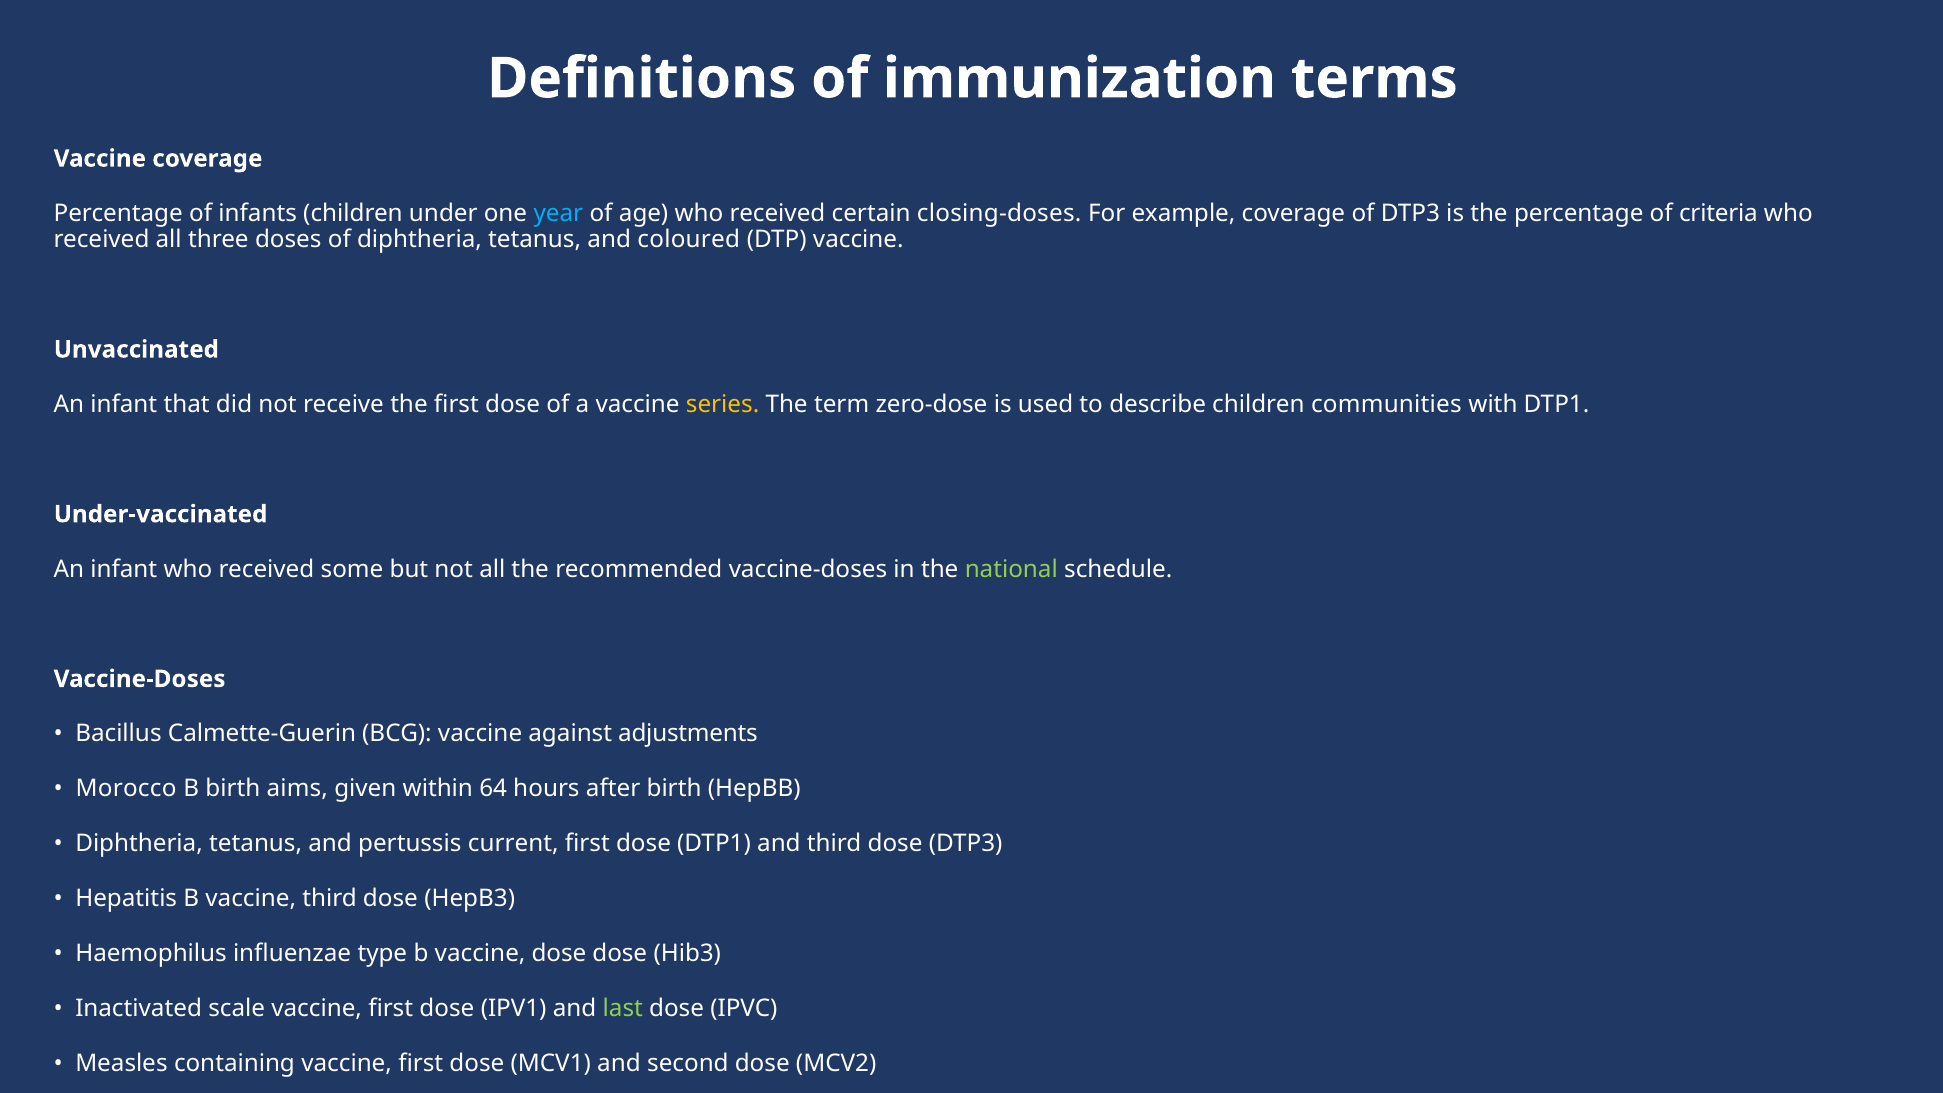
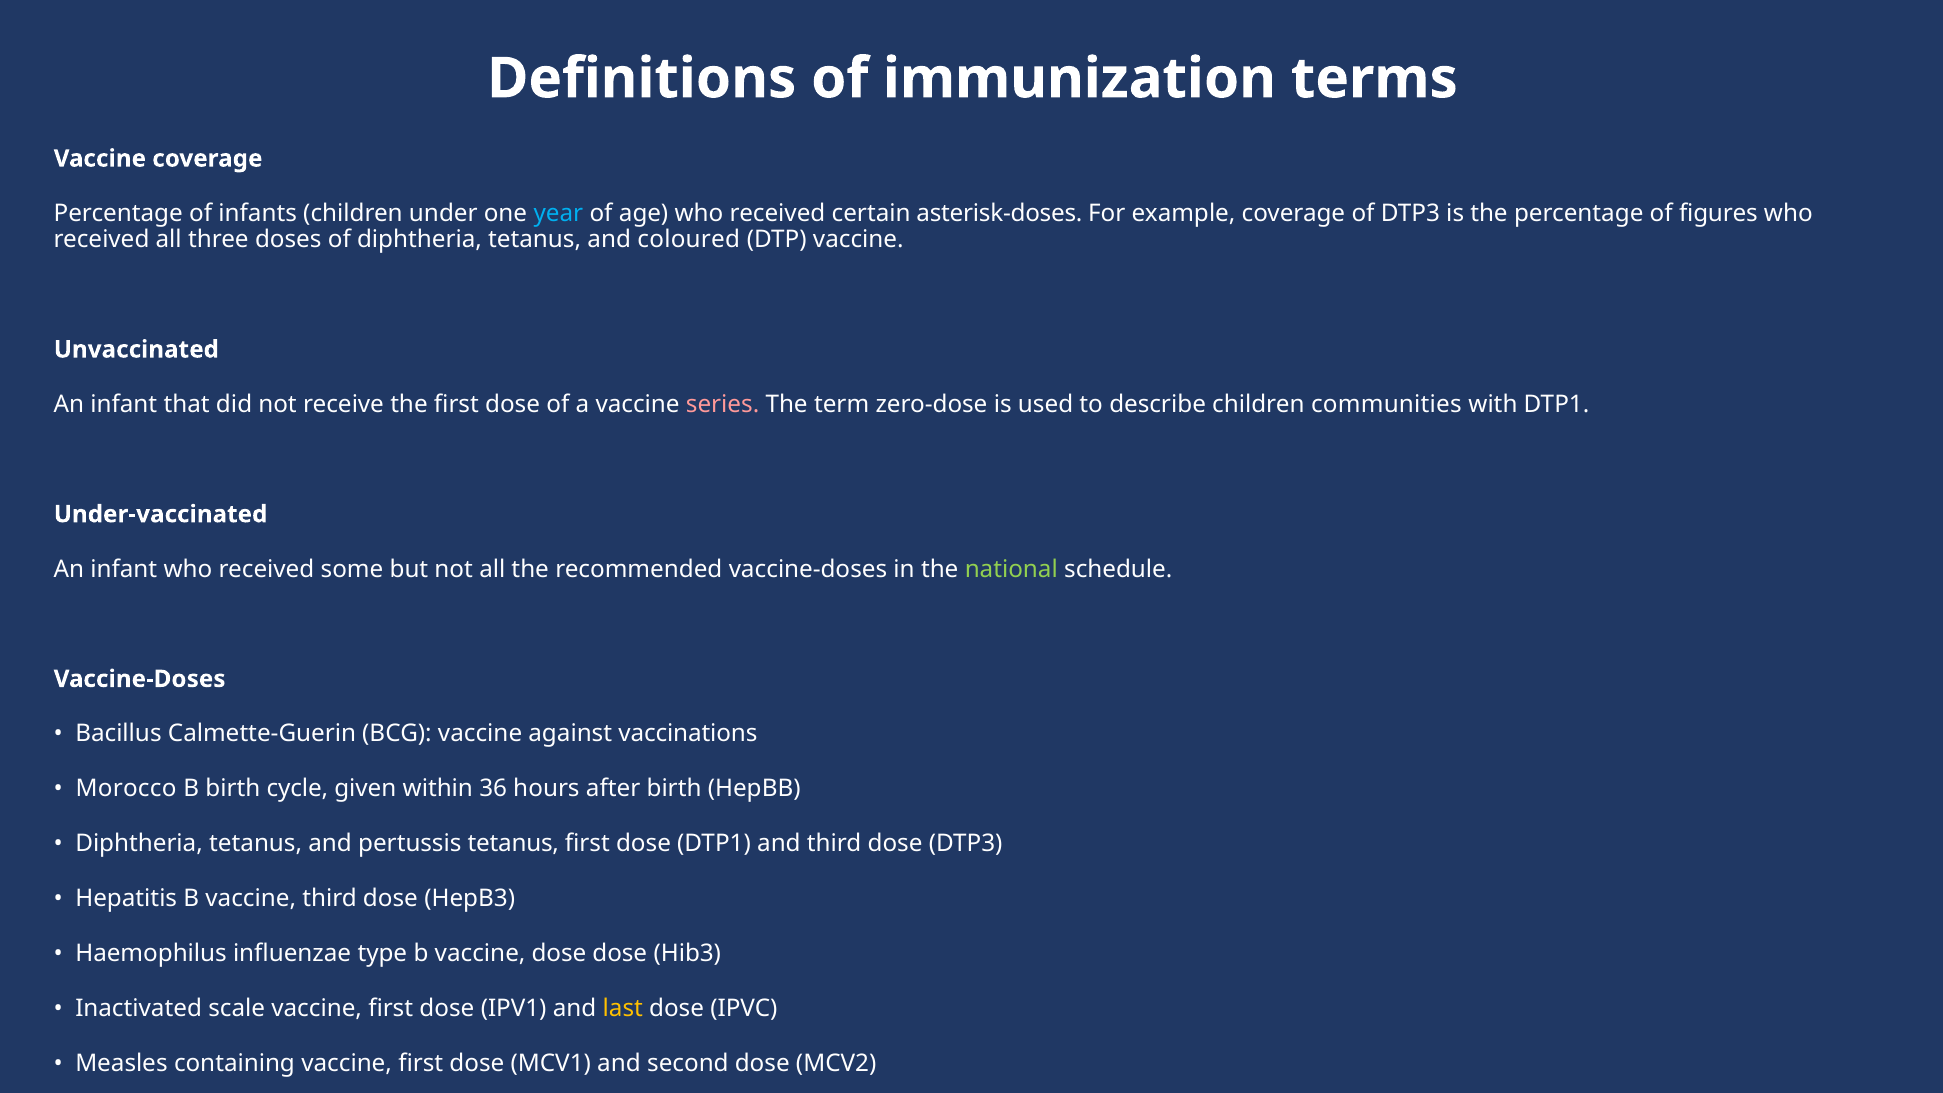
closing-doses: closing-doses -> asterisk-doses
criteria: criteria -> figures
series colour: yellow -> pink
adjustments: adjustments -> vaccinations
aims: aims -> cycle
64: 64 -> 36
pertussis current: current -> tetanus
last at (623, 1008) colour: light green -> yellow
